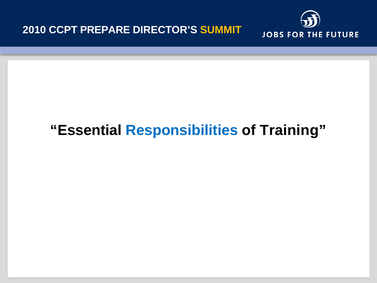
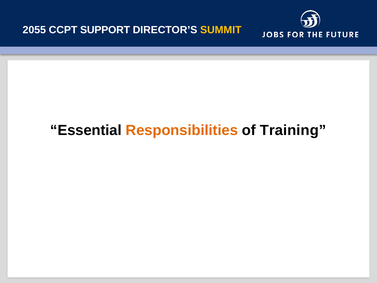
2010: 2010 -> 2055
PREPARE: PREPARE -> SUPPORT
Responsibilities colour: blue -> orange
